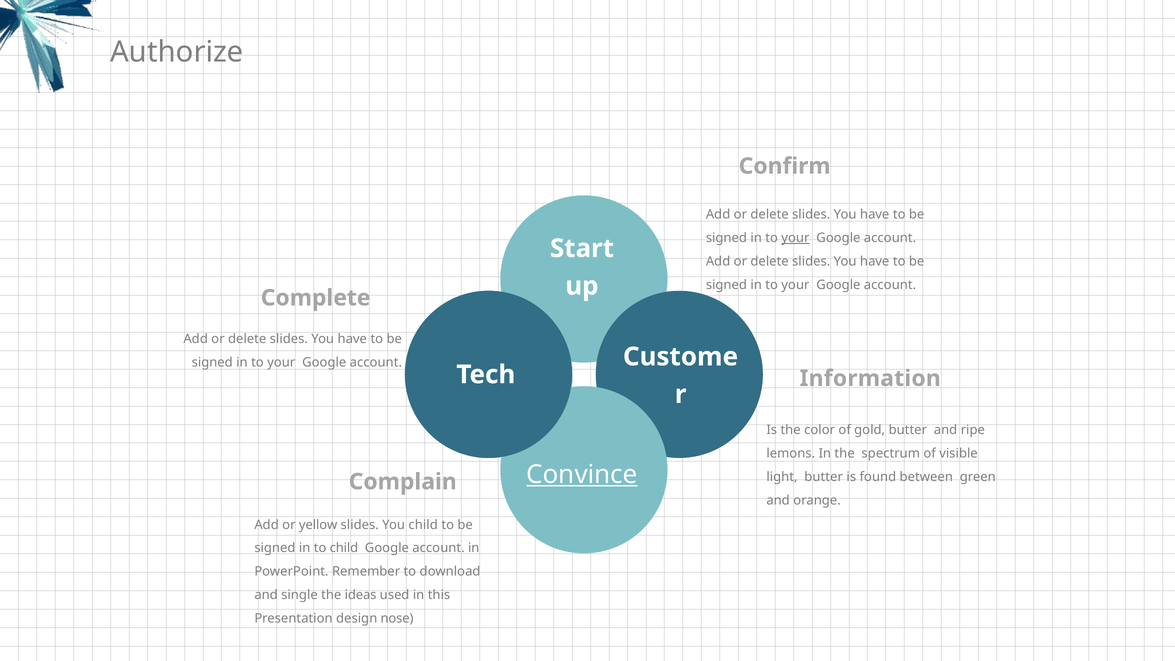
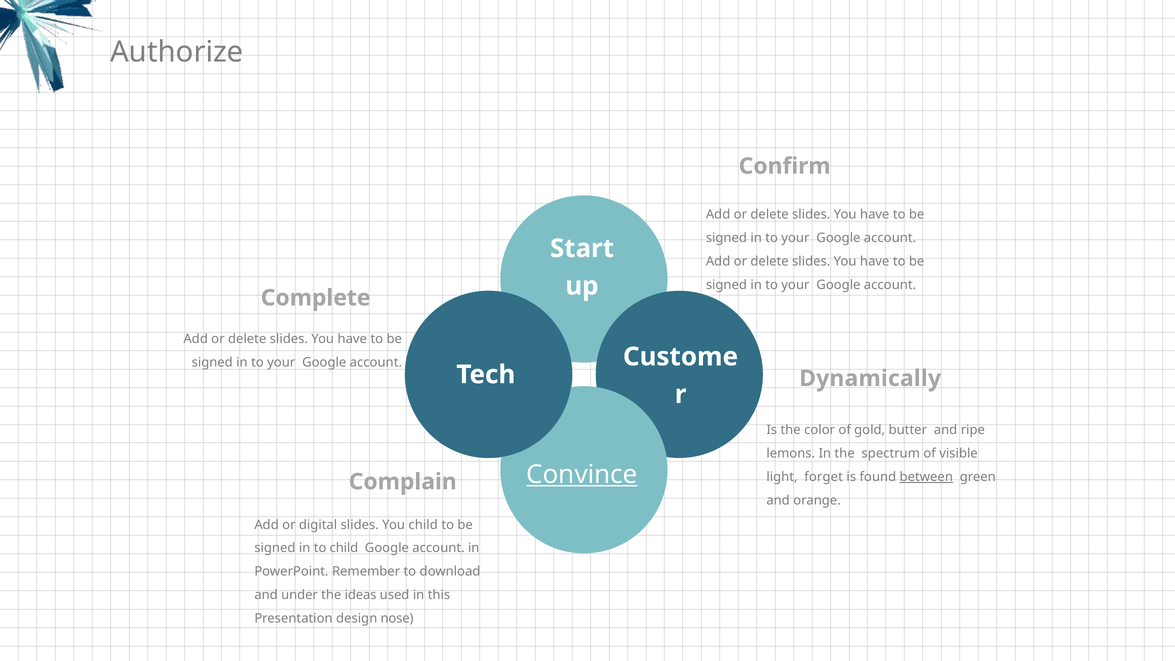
your at (795, 238) underline: present -> none
Information: Information -> Dynamically
light butter: butter -> forget
between underline: none -> present
yellow: yellow -> digital
single: single -> under
